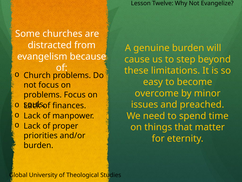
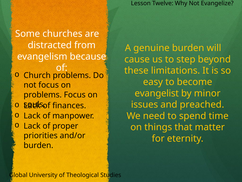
overcome: overcome -> evangelist
